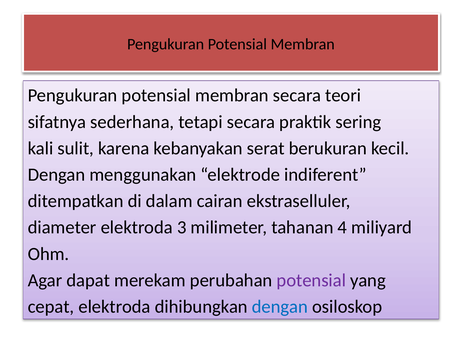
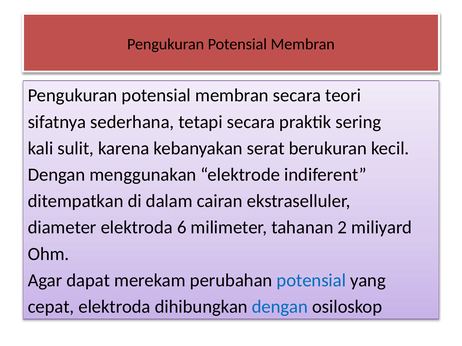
3: 3 -> 6
4: 4 -> 2
potensial at (311, 281) colour: purple -> blue
